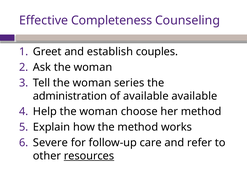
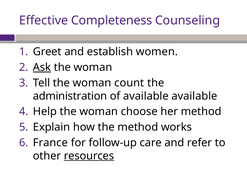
couples: couples -> women
Ask underline: none -> present
series: series -> count
Severe: Severe -> France
